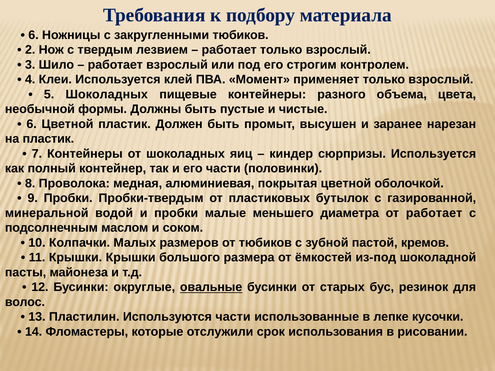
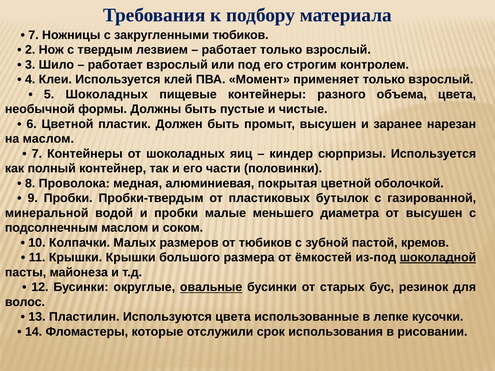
6 at (34, 35): 6 -> 7
на пластик: пластик -> маслом
от работает: работает -> высушен
шоколадной underline: none -> present
Используются части: части -> цвета
